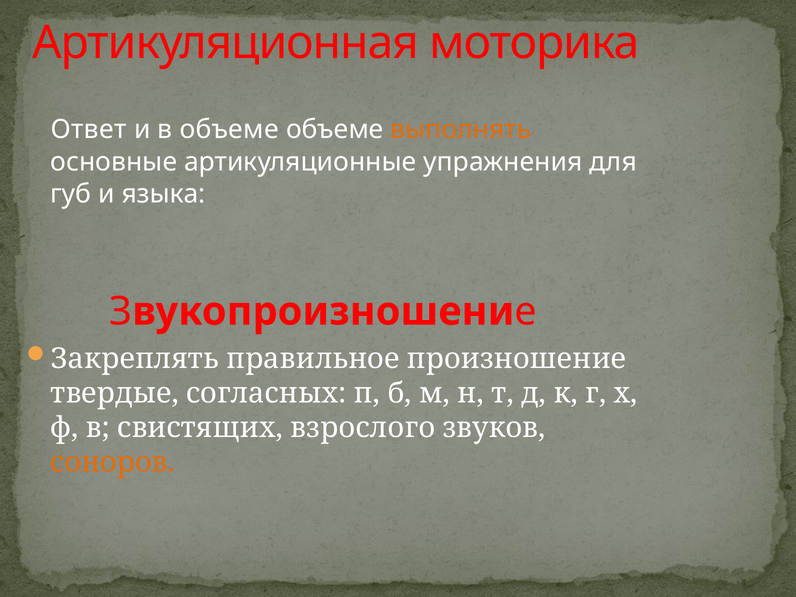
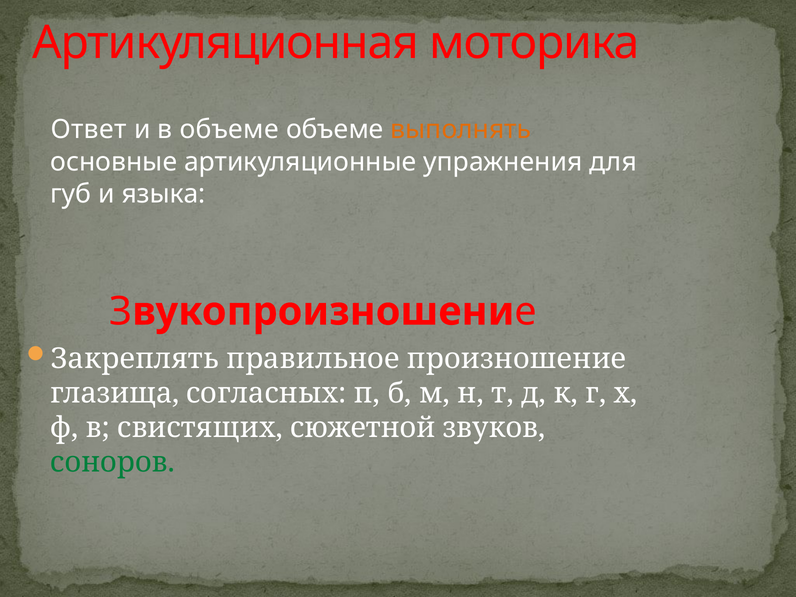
твердые: твердые -> глазища
взрослого: взрослого -> сюжетной
соноров colour: orange -> green
